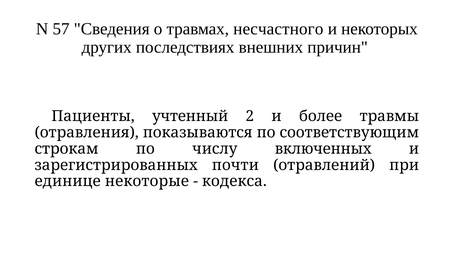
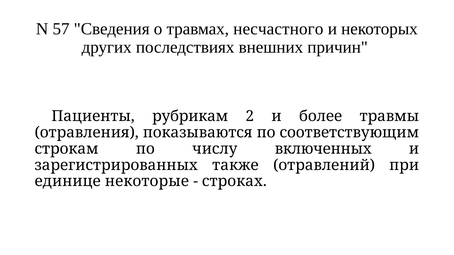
учтенный: учтенный -> рубрикам
почти: почти -> также
кодекса: кодекса -> строках
